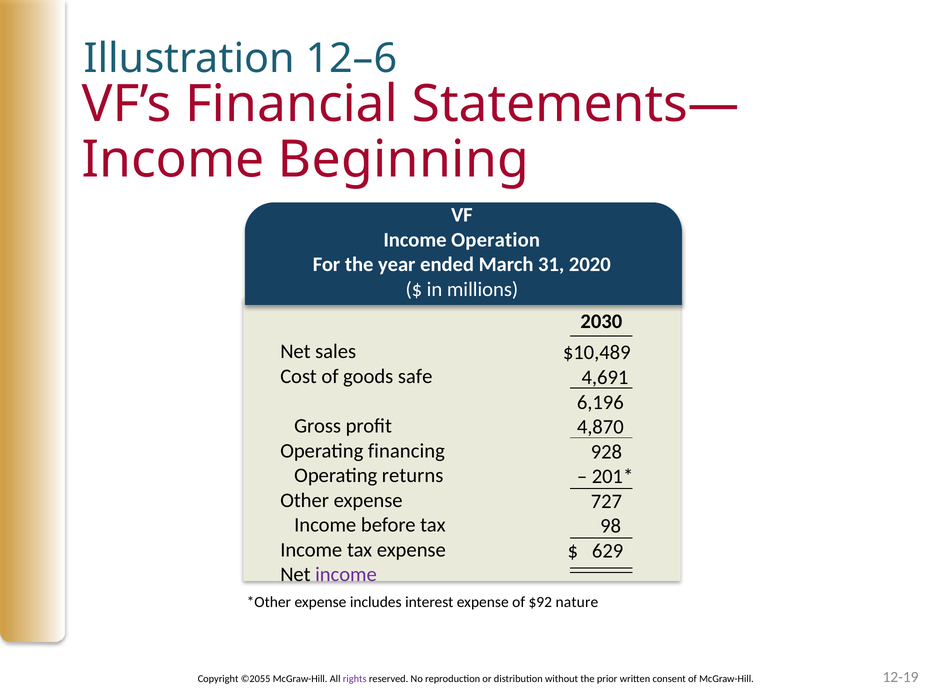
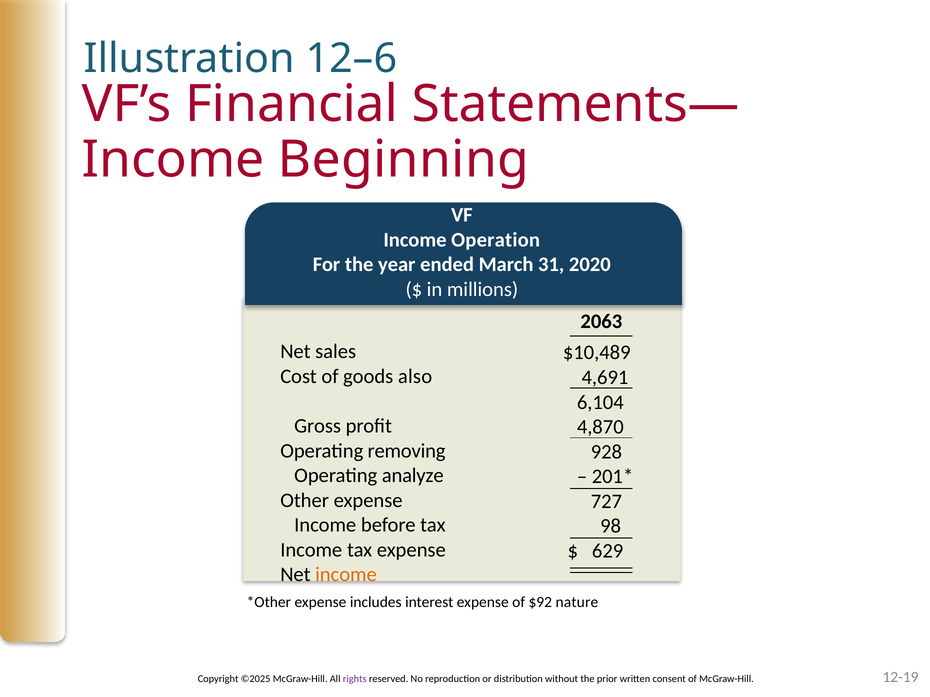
2030: 2030 -> 2063
safe: safe -> also
6,196: 6,196 -> 6,104
financing: financing -> removing
returns: returns -> analyze
income at (346, 575) colour: purple -> orange
©2055: ©2055 -> ©2025
